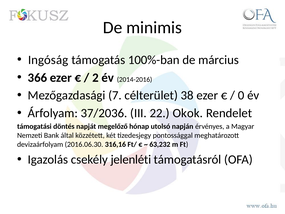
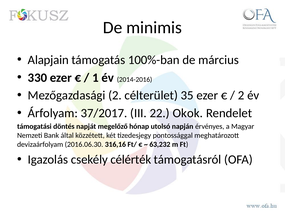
Ingóság: Ingóság -> Alapjain
366: 366 -> 330
2: 2 -> 1
Mezőgazdasági 7: 7 -> 2
38: 38 -> 35
0 at (241, 95): 0 -> 2
37/2036: 37/2036 -> 37/2017
jelenléti: jelenléti -> célérték
